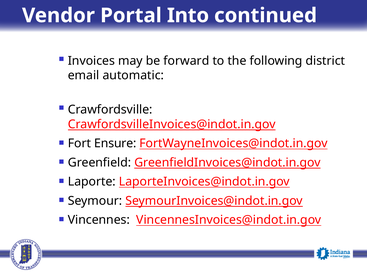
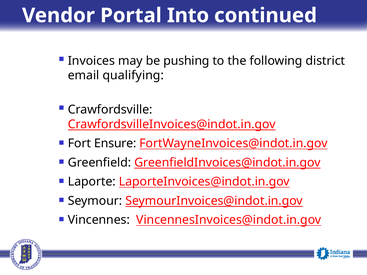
forward: forward -> pushing
automatic: automatic -> qualifying
